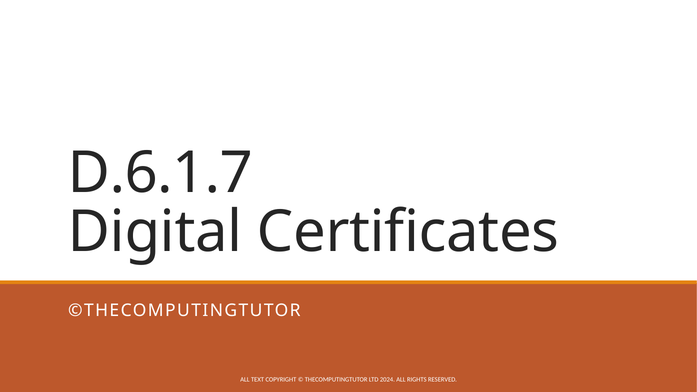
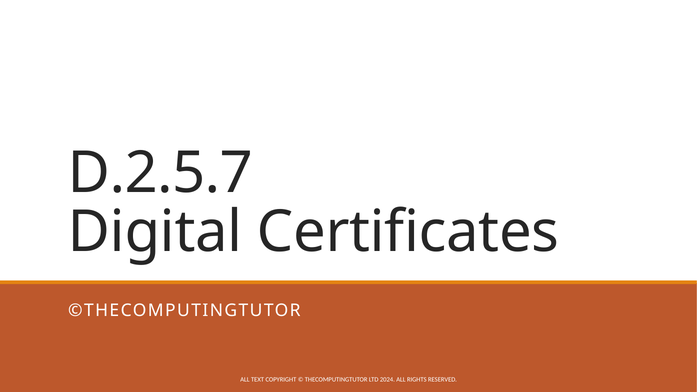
D.6.1.7: D.6.1.7 -> D.2.5.7
